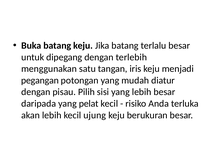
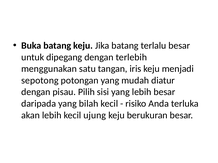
pegangan: pegangan -> sepotong
pelat: pelat -> bilah
